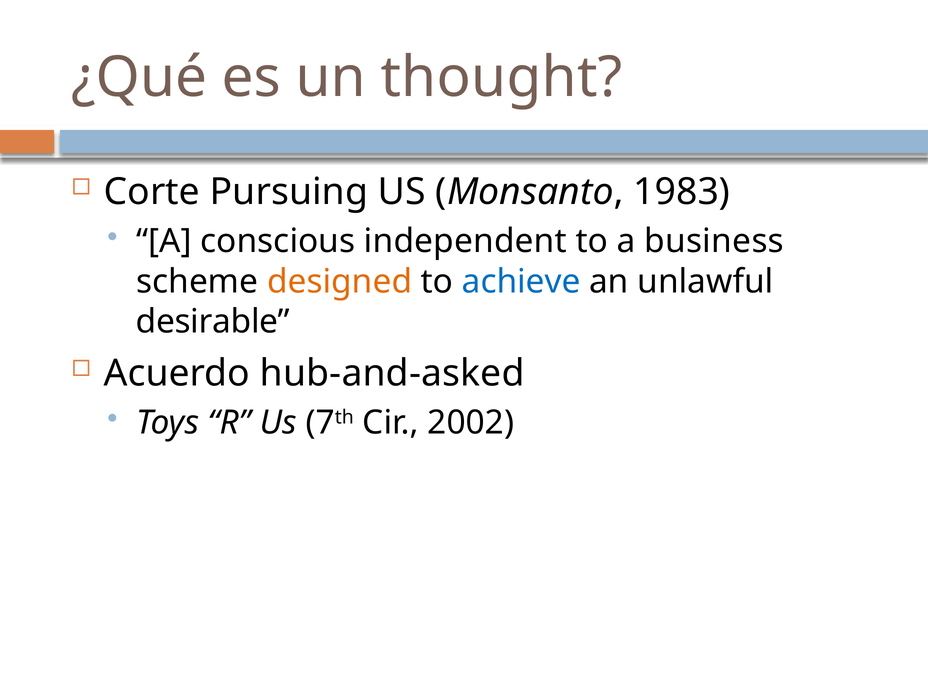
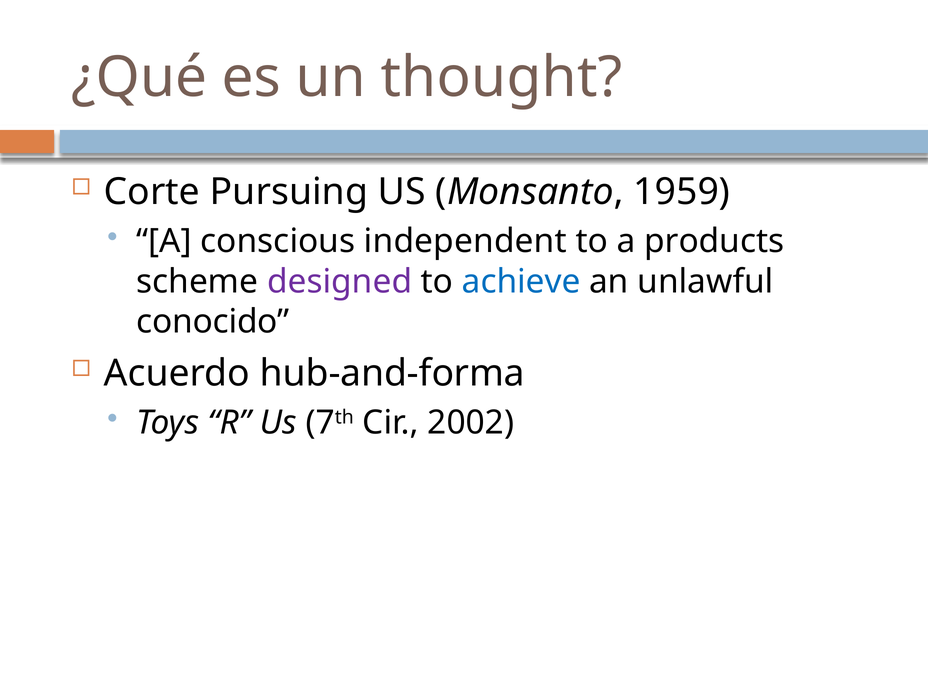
1983: 1983 -> 1959
business: business -> products
designed colour: orange -> purple
desirable: desirable -> conocido
hub-and-asked: hub-and-asked -> hub-and-forma
